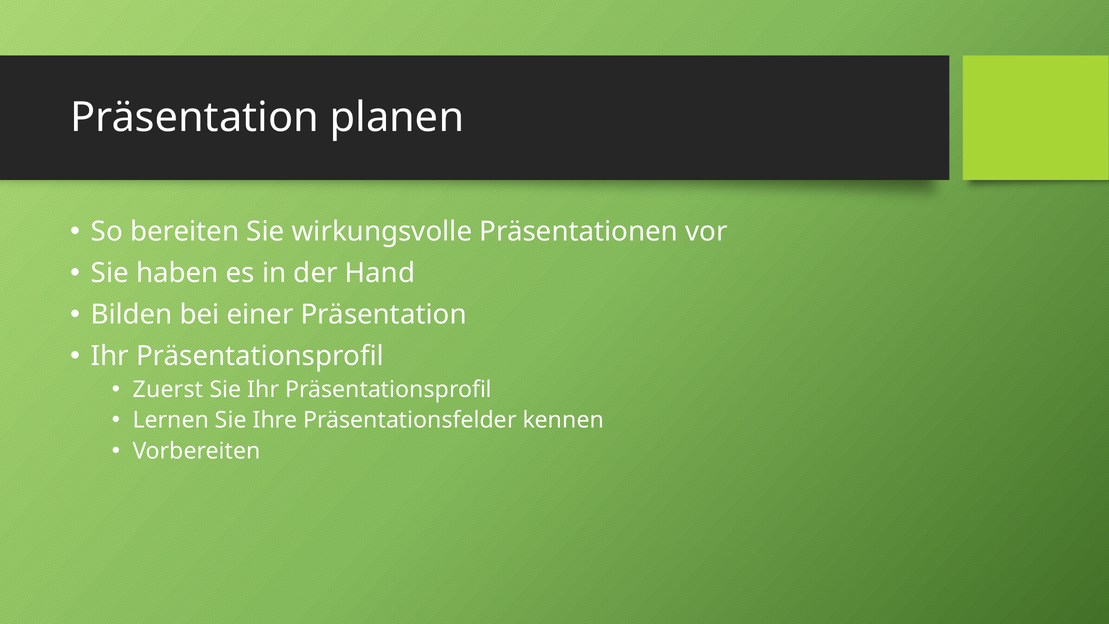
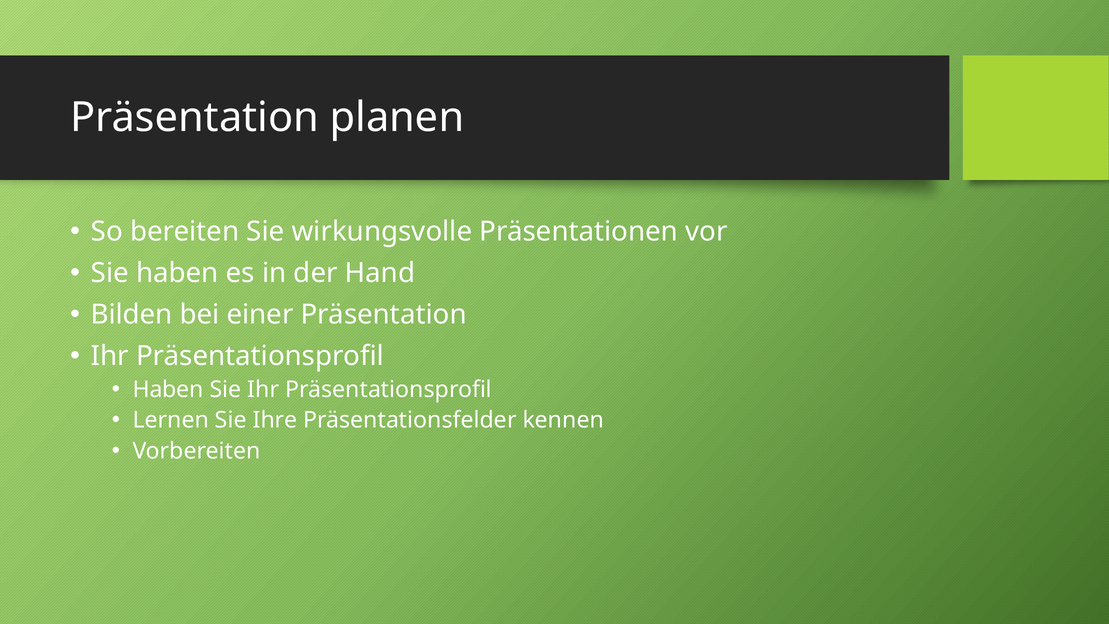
Zuerst at (168, 389): Zuerst -> Haben
